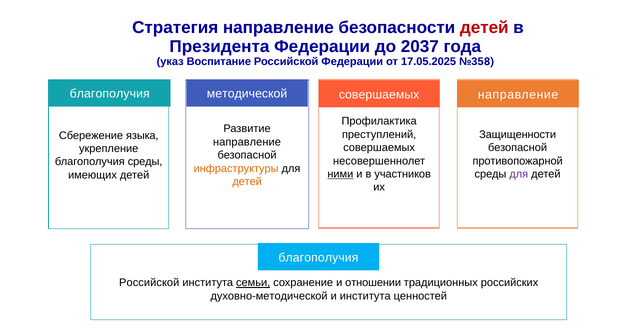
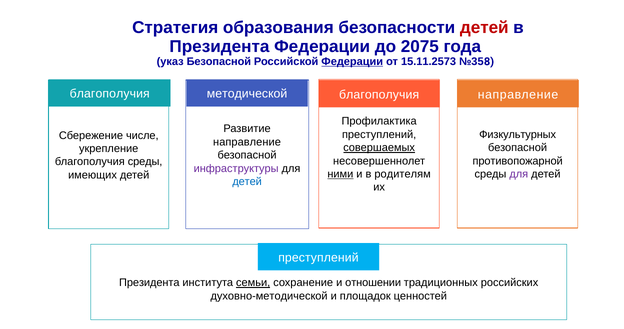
Стратегия направление: направление -> образования
2037: 2037 -> 2075
указ Воспитание: Воспитание -> Безопасной
Федерации at (352, 62) underline: none -> present
17.05.2025: 17.05.2025 -> 15.11.2573
совершаемых at (379, 95): совершаемых -> благополучия
Защищенности: Защищенности -> Физкультурных
языка: языка -> числе
совершаемых at (379, 148) underline: none -> present
инфраструктуры colour: orange -> purple
участников: участников -> родителям
детей at (247, 182) colour: orange -> blue
благополучия at (318, 258): благополучия -> преступлений
Российской at (149, 283): Российской -> Президента
и института: института -> площадок
